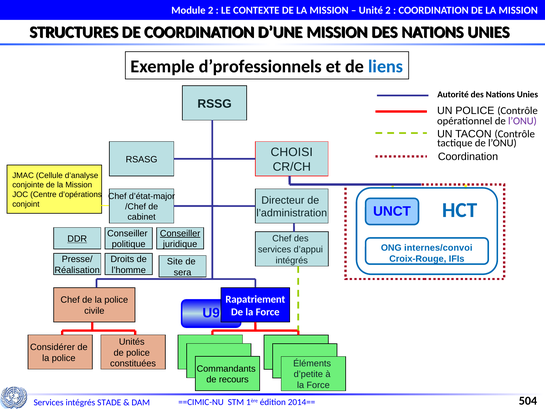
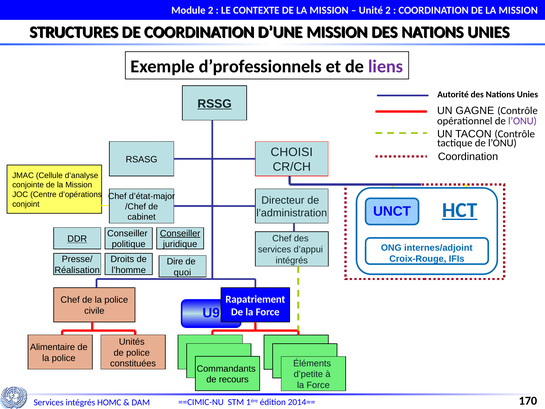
liens colour: blue -> purple
RSSG underline: none -> present
UN POLICE: POLICE -> GAGNE
HCT underline: none -> present
internes/convoi: internes/convoi -> internes/adjoint
Site: Site -> Dire
sera: sera -> quoi
Considérer: Considérer -> Alimentaire
STADE: STADE -> HOMC
504: 504 -> 170
